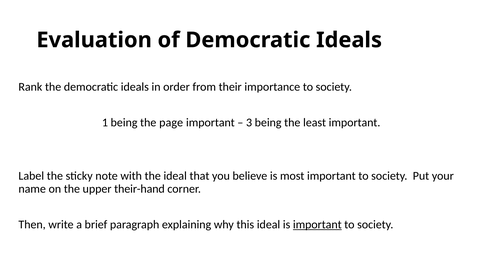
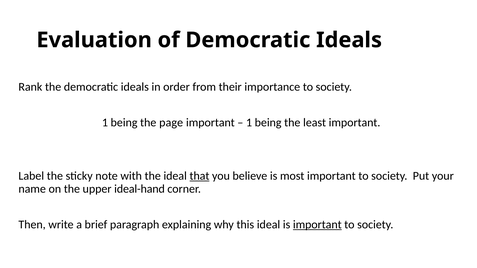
3 at (249, 123): 3 -> 1
that underline: none -> present
their-hand: their-hand -> ideal-hand
